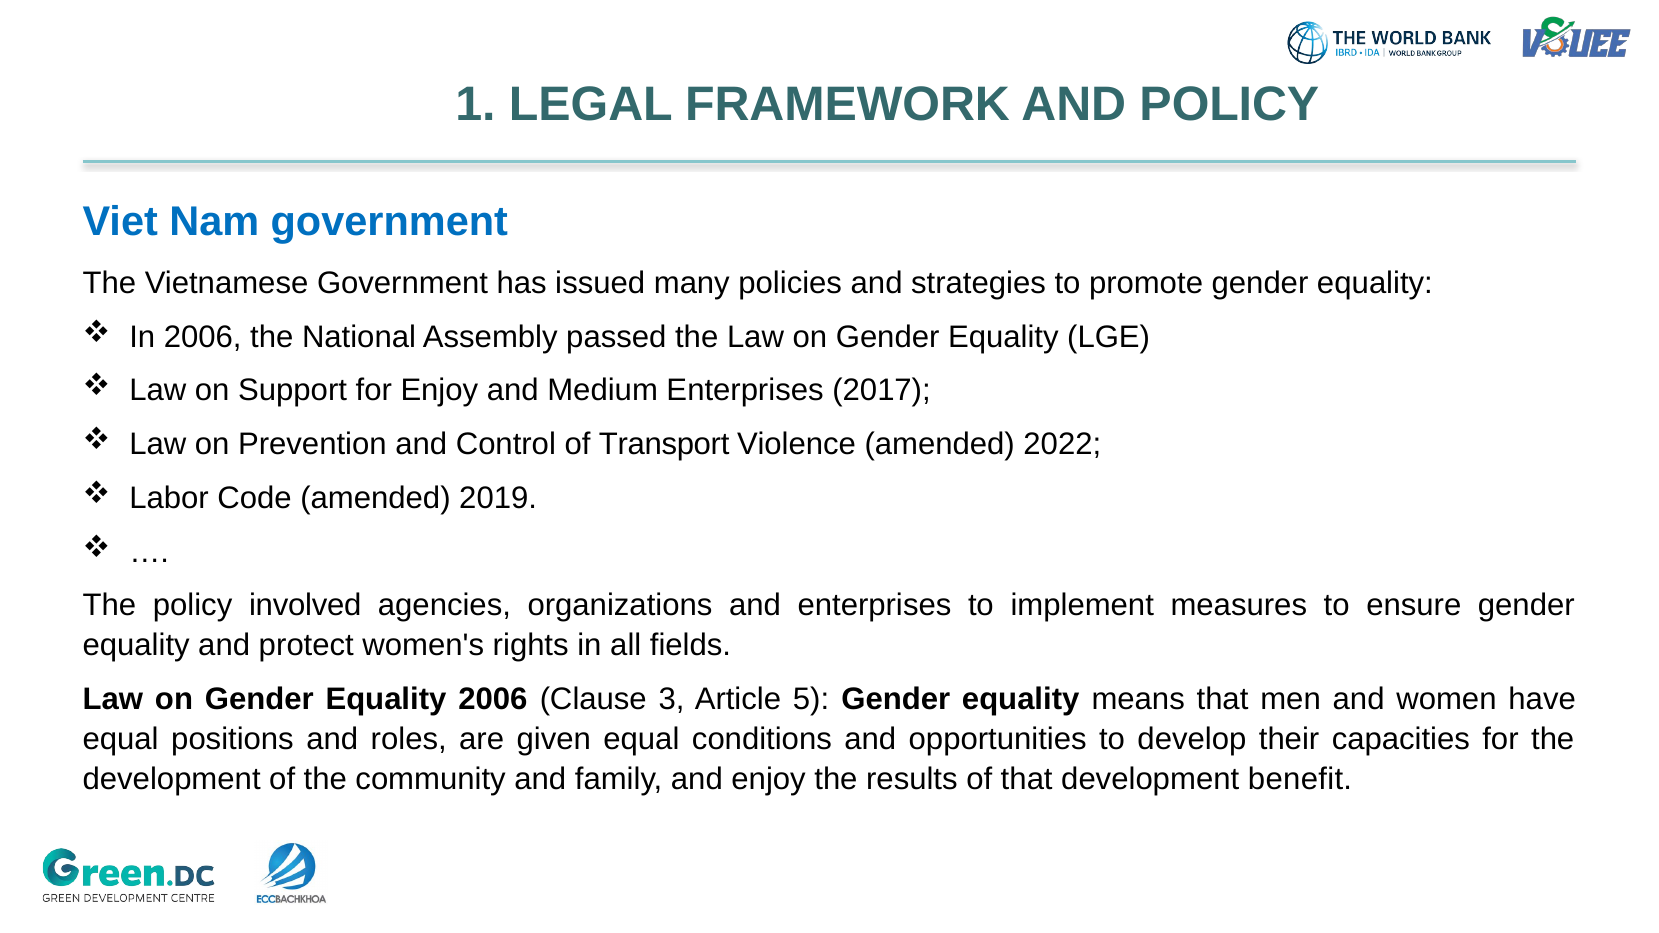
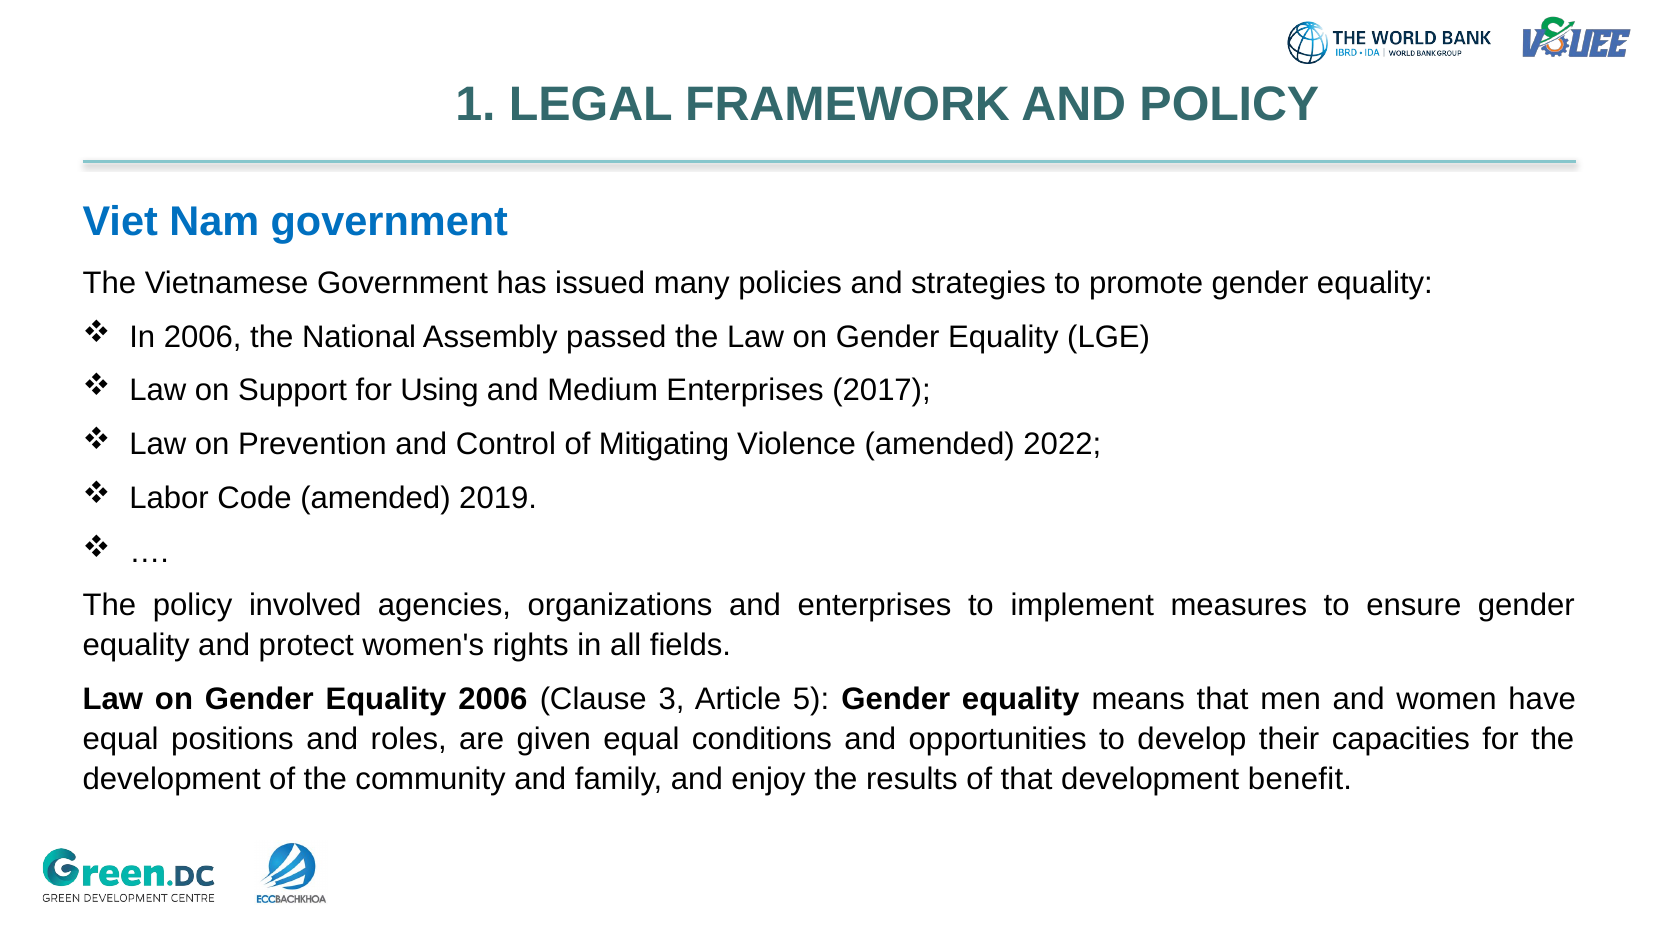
for Enjoy: Enjoy -> Using
Transport: Transport -> Mitigating
